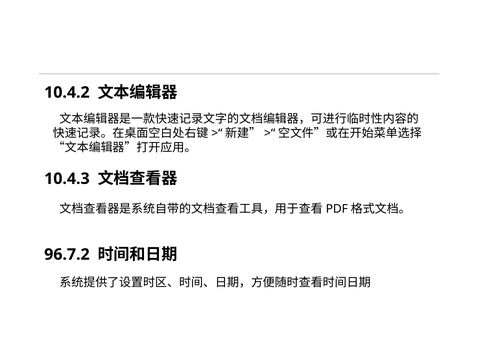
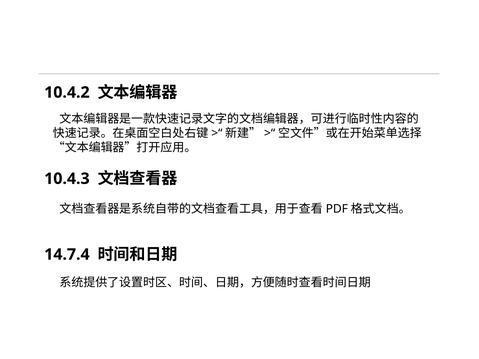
96.7.2: 96.7.2 -> 14.7.4
